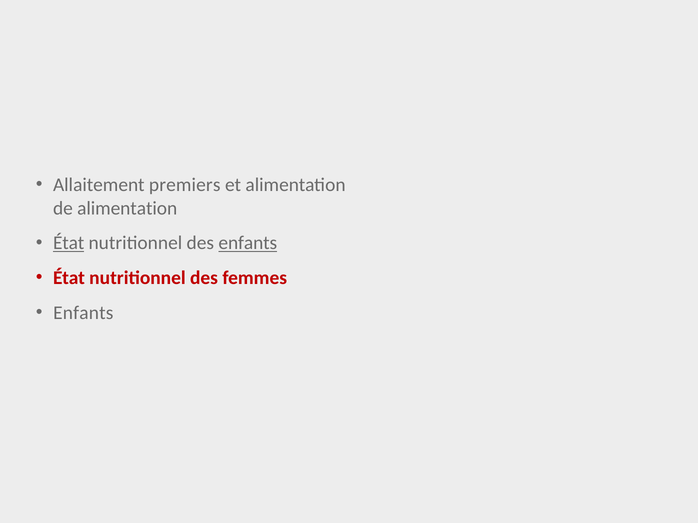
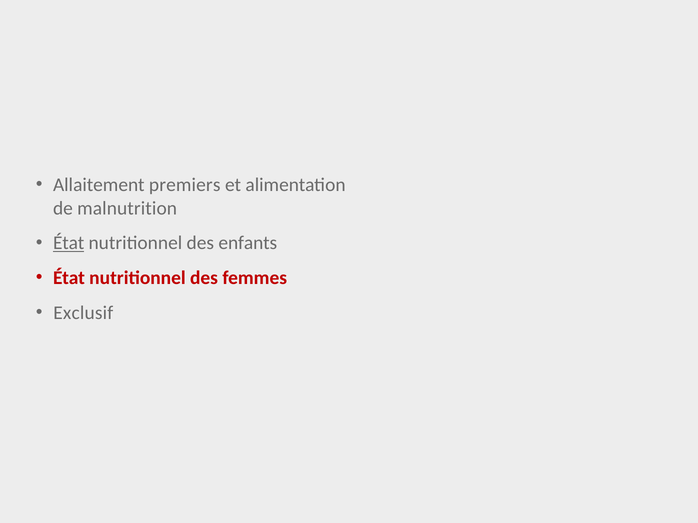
de alimentation: alimentation -> malnutrition
enfants at (248, 243) underline: present -> none
Enfants at (83, 313): Enfants -> Exclusif
